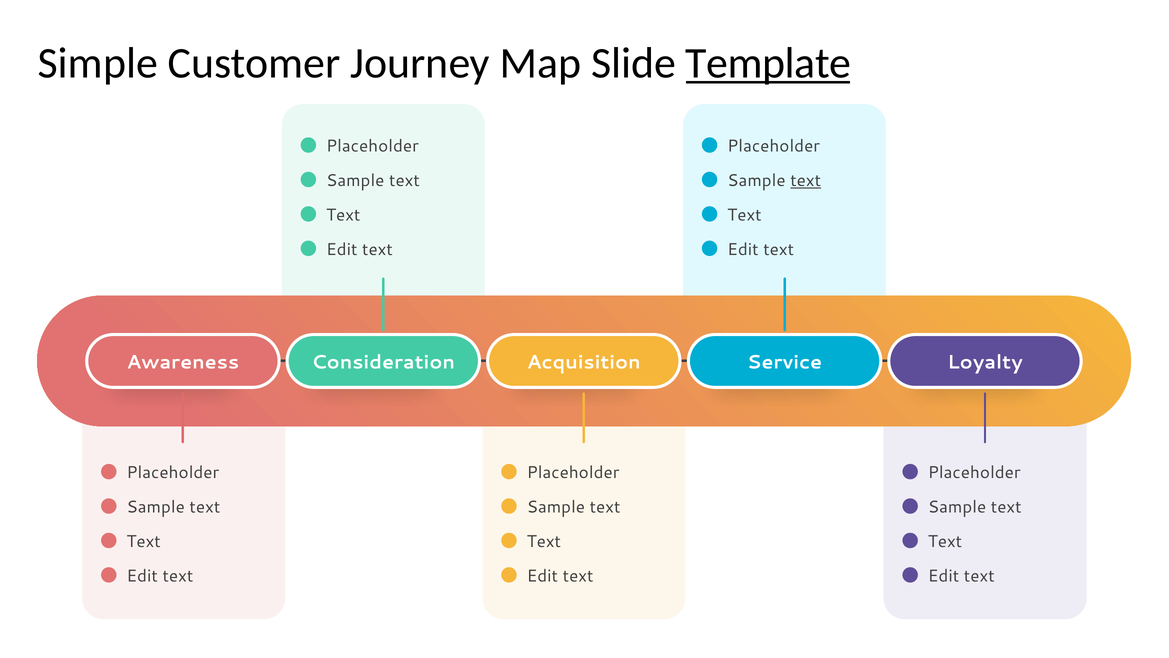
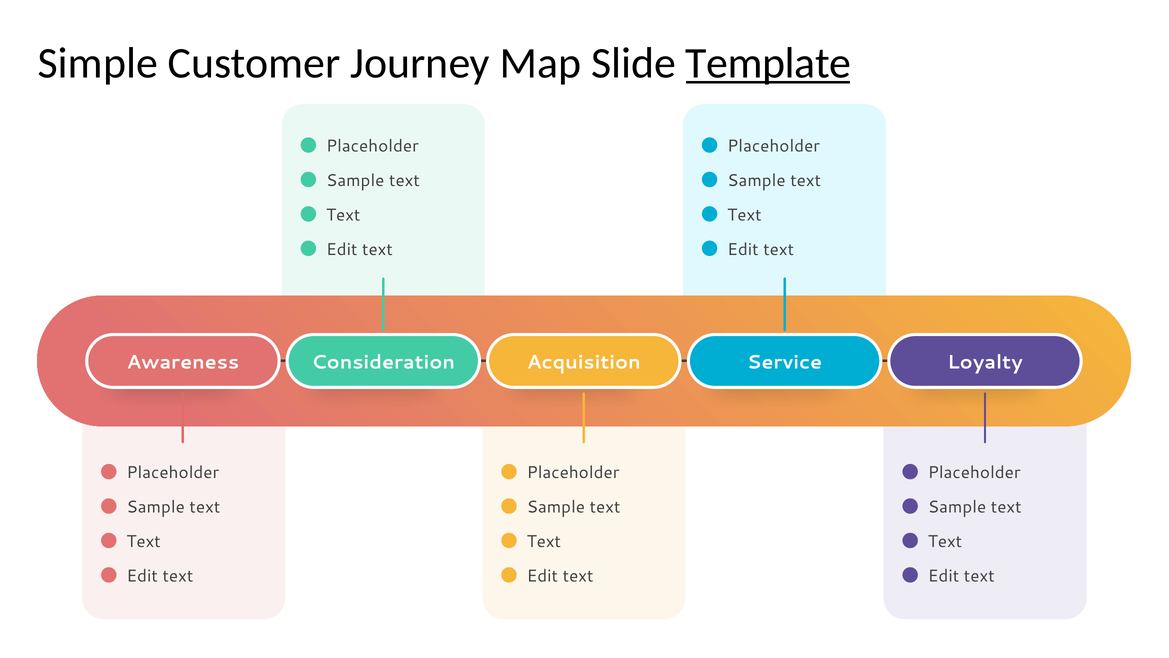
text at (806, 181) underline: present -> none
